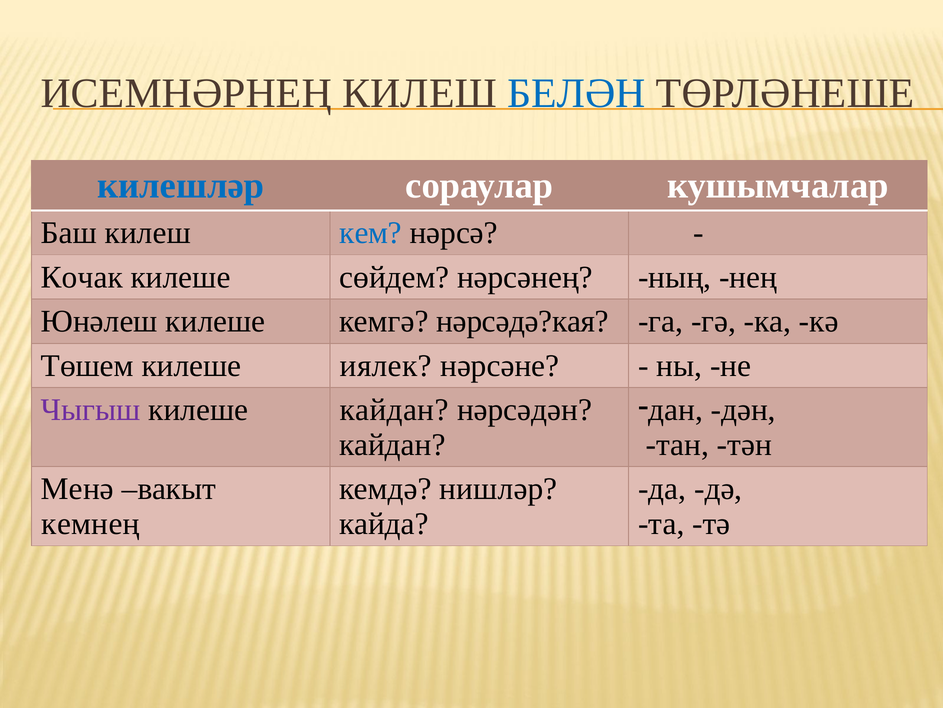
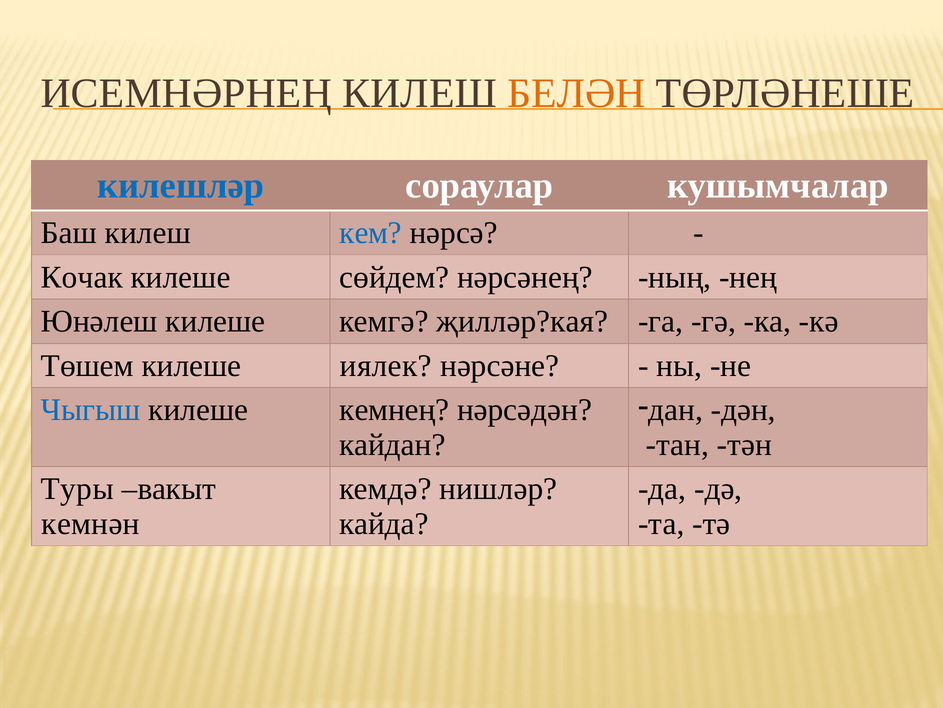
БЕЛӘН colour: blue -> orange
нәрсәдә?кая: нәрсәдә?кая -> җилләр?кая
Чыгыш colour: purple -> blue
килеше кайдан: кайдан -> кемнең
Менә: Менә -> Туры
кемнең: кемнең -> кемнән
